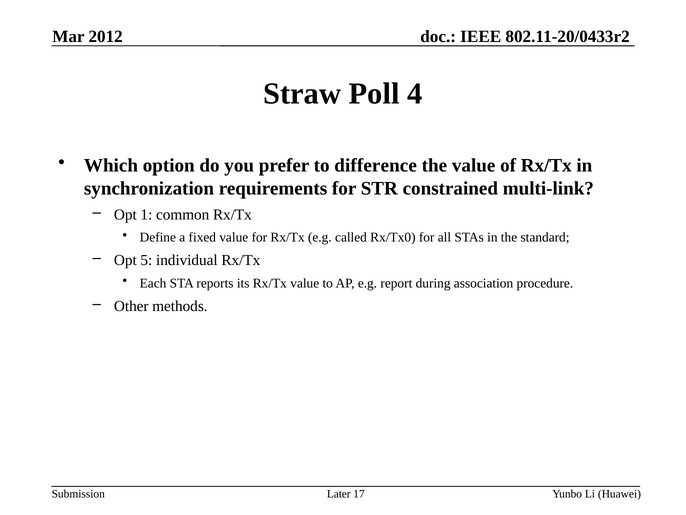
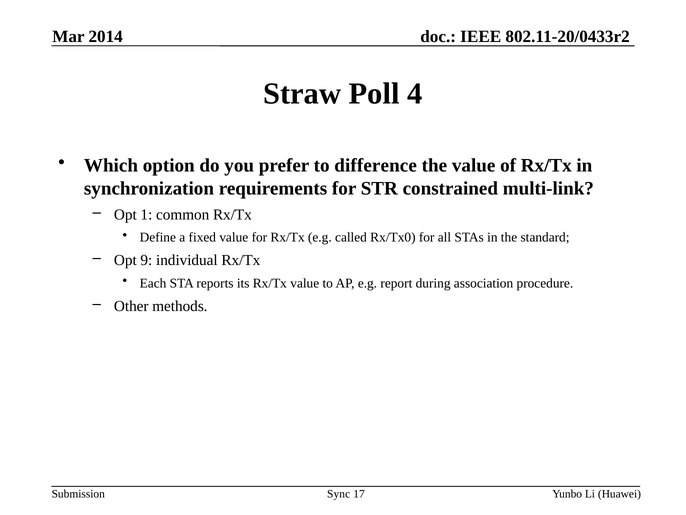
2012: 2012 -> 2014
5: 5 -> 9
Later: Later -> Sync
